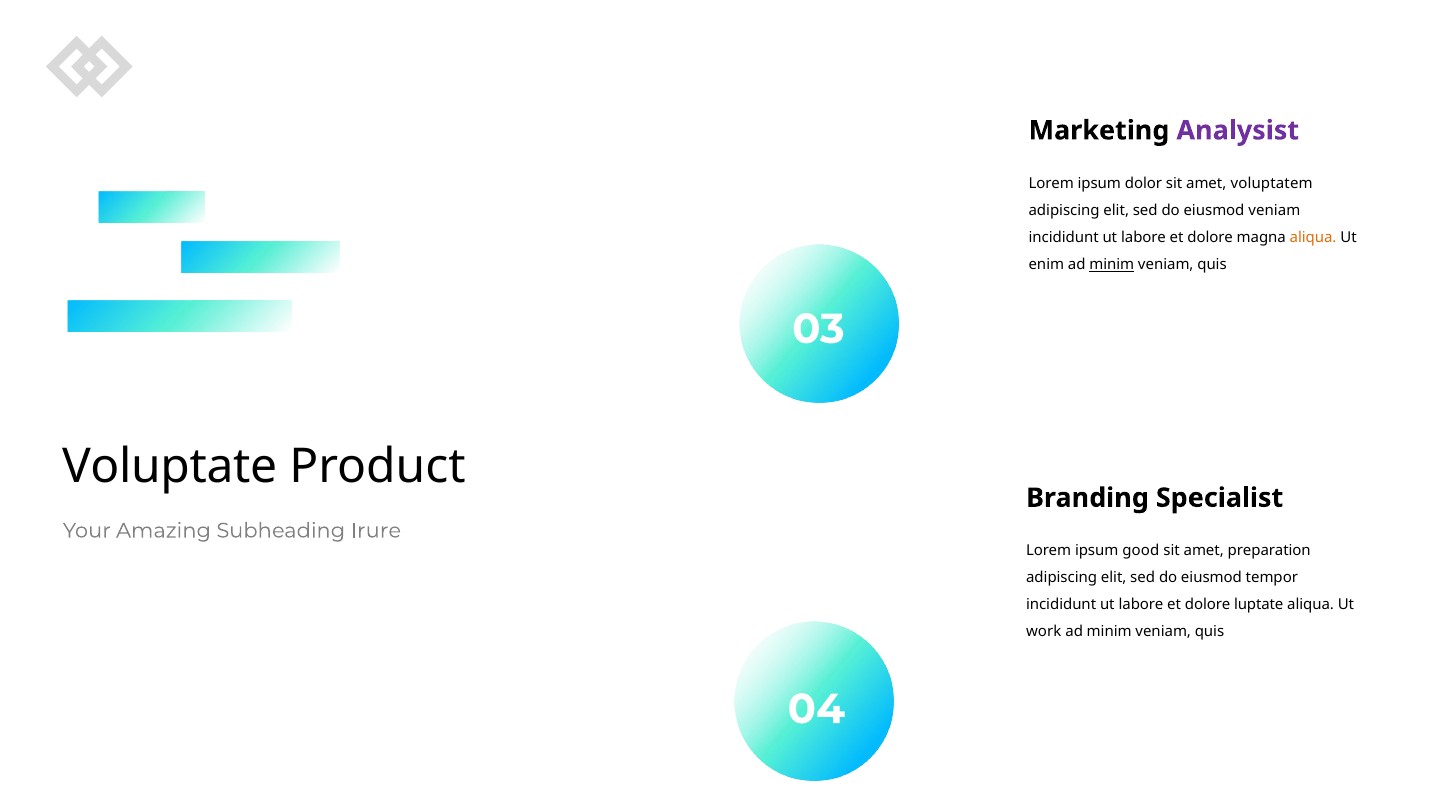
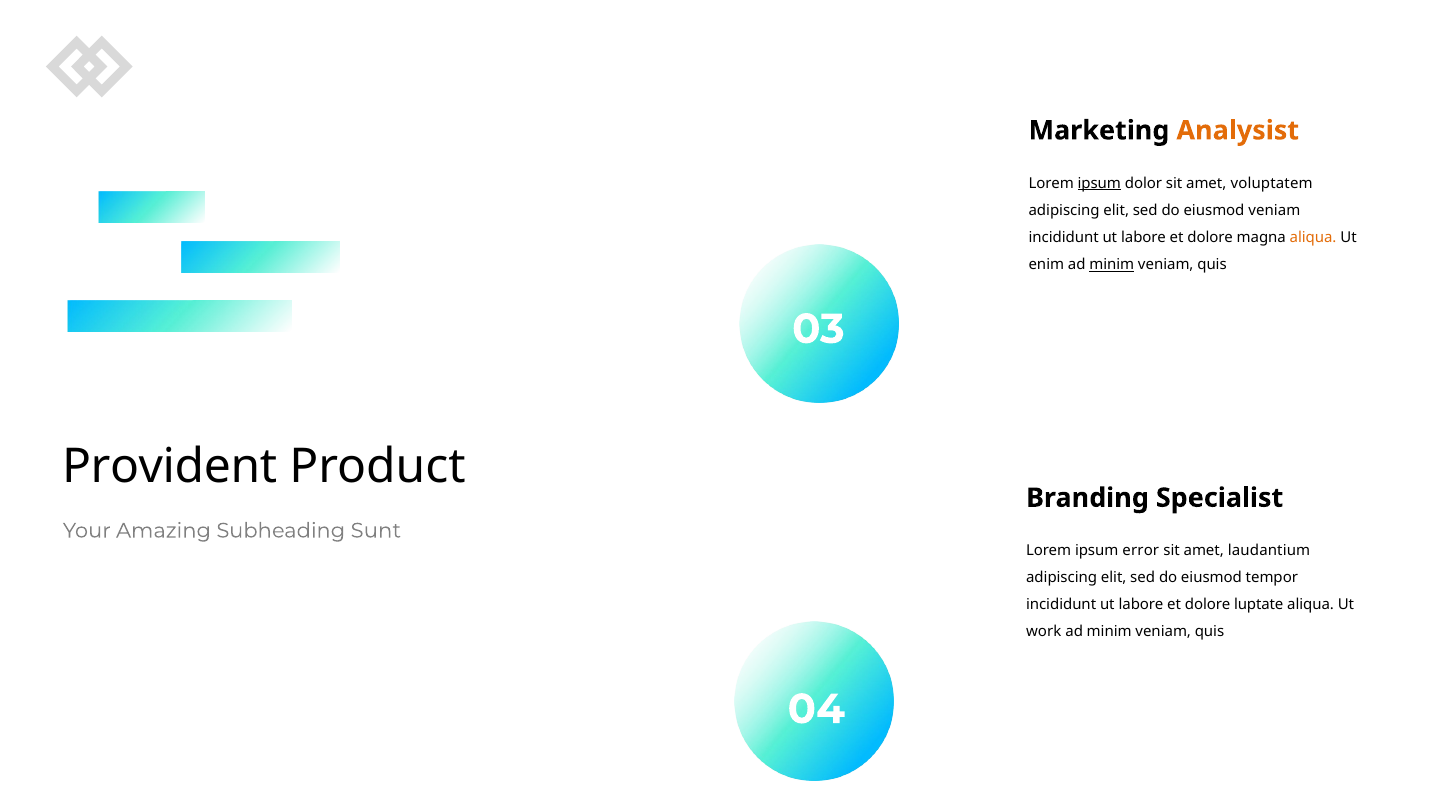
Analysist colour: purple -> orange
ipsum at (1099, 183) underline: none -> present
Voluptate: Voluptate -> Provident
Irure: Irure -> Sunt
good: good -> error
preparation: preparation -> laudantium
